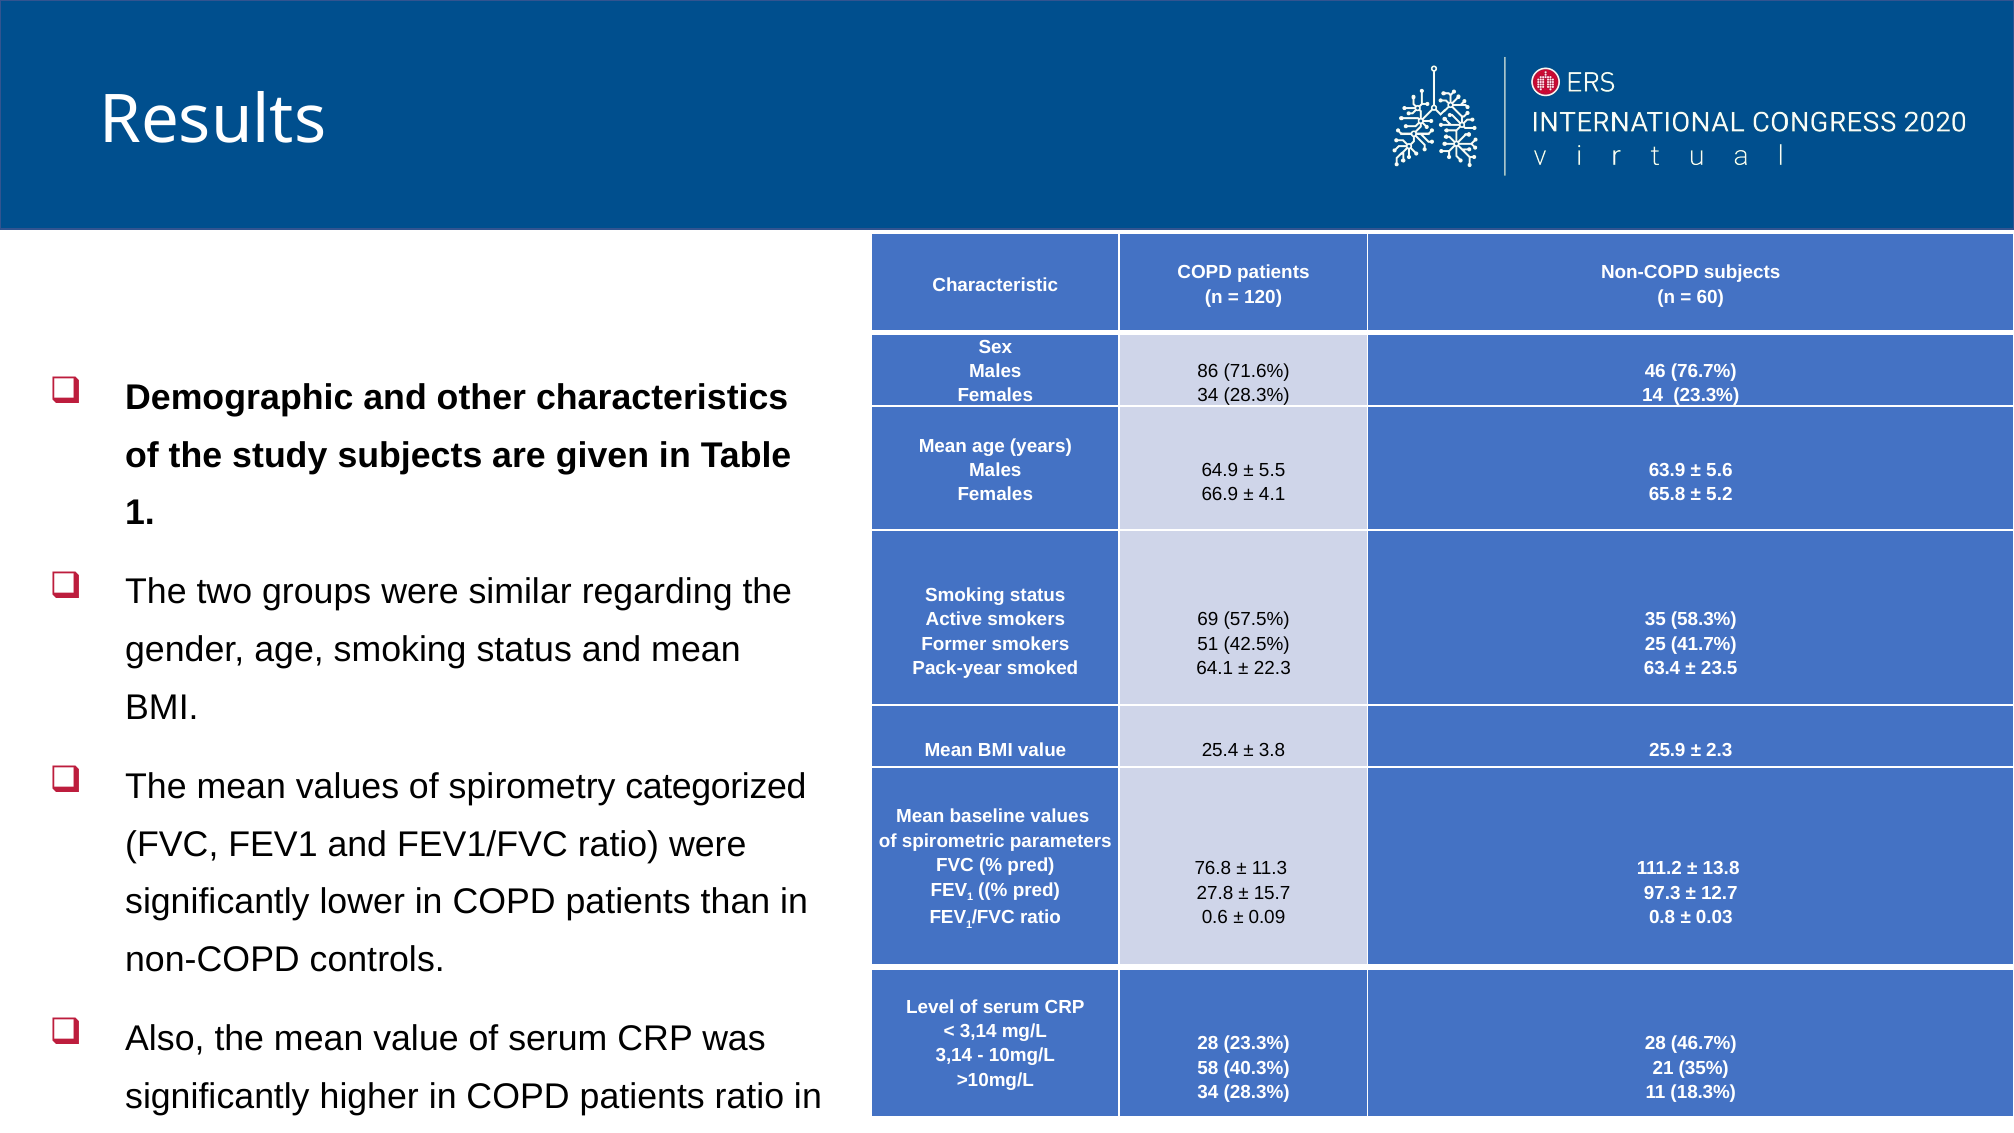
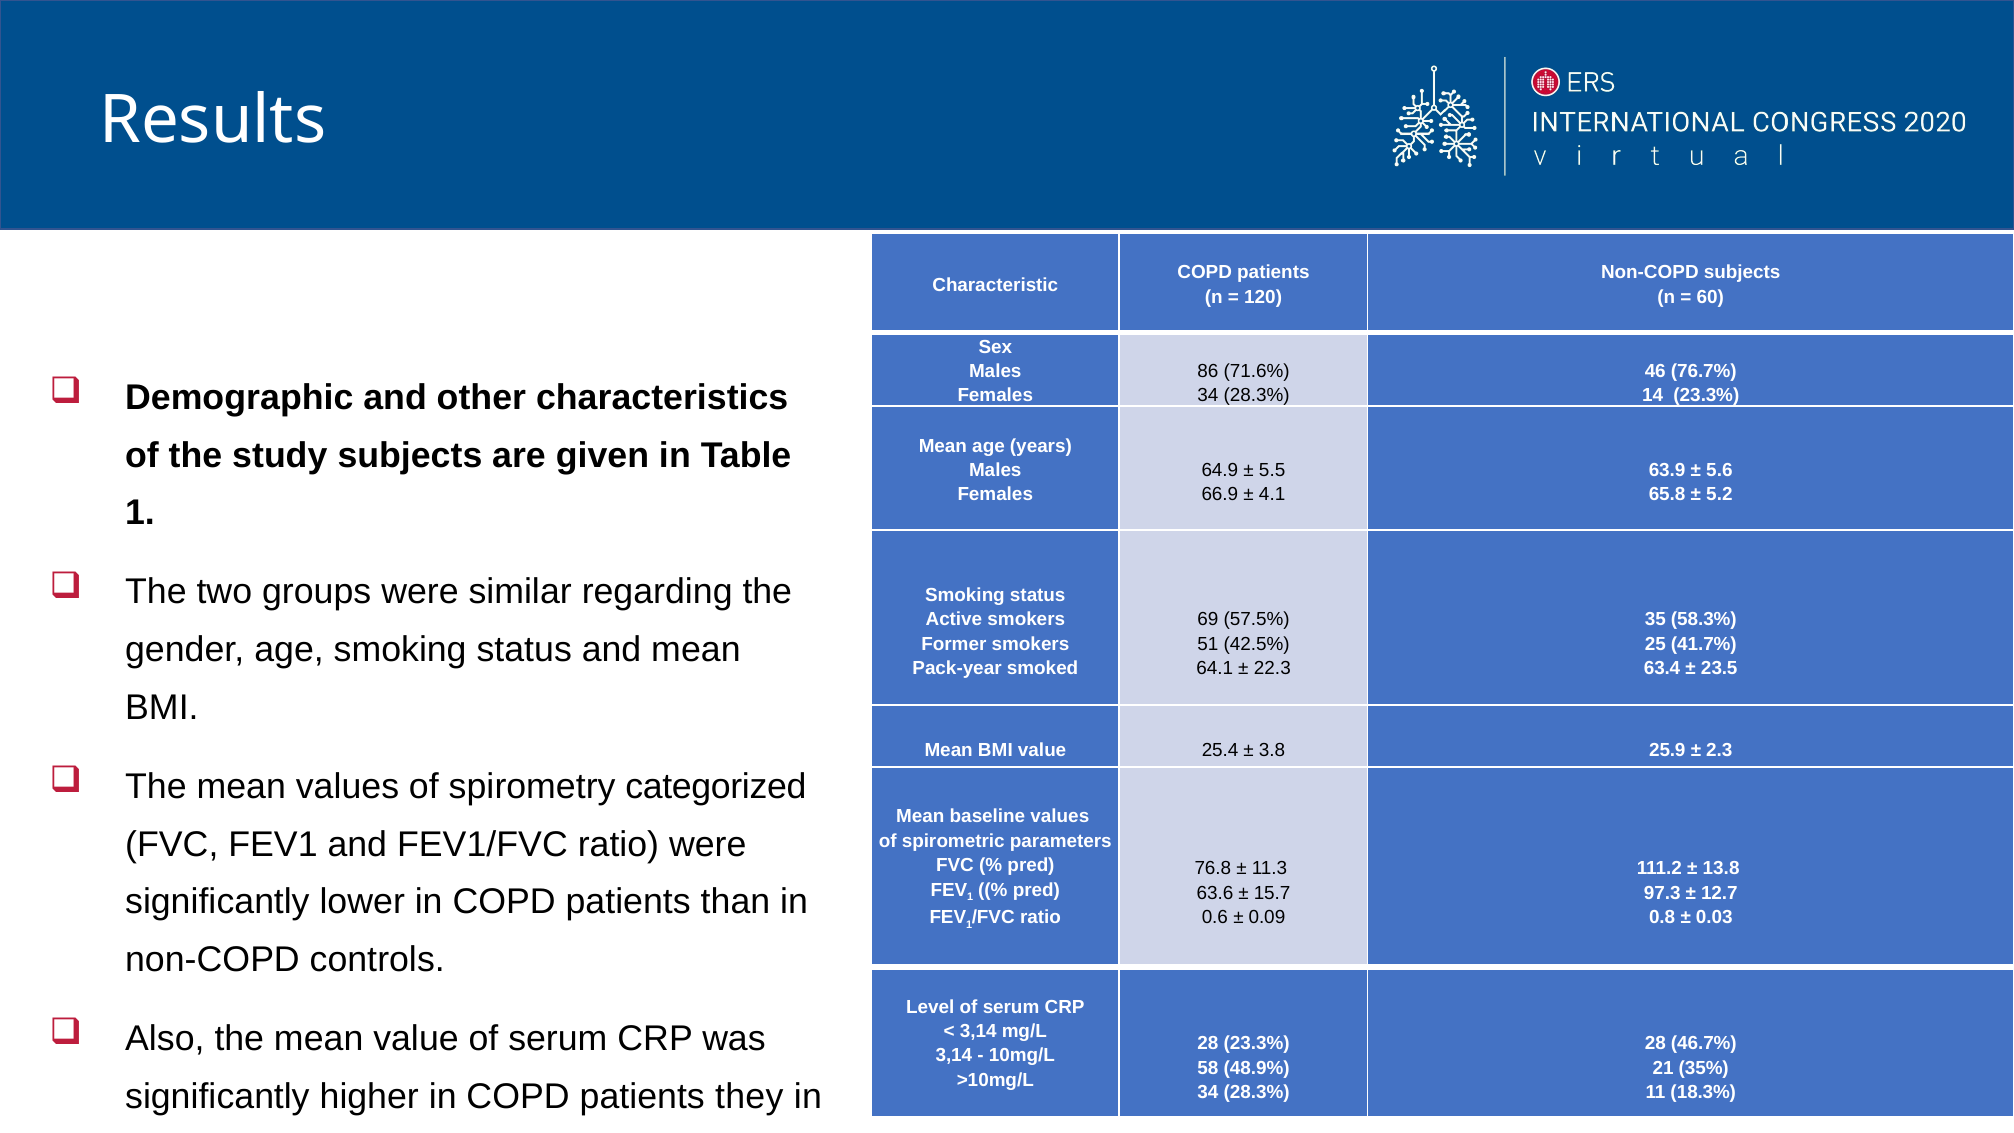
27.8: 27.8 -> 63.6
40.3%: 40.3% -> 48.9%
patients ratio: ratio -> they
